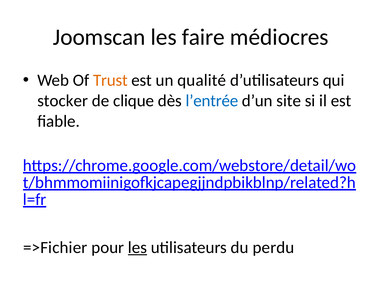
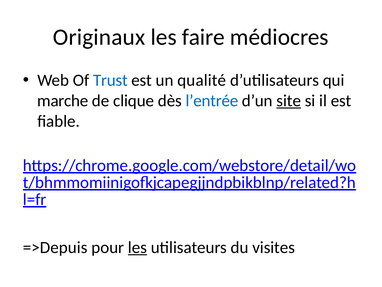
Joomscan: Joomscan -> Originaux
Trust colour: orange -> blue
stocker: stocker -> marche
site underline: none -> present
=>Fichier: =>Fichier -> =>Depuis
perdu: perdu -> visites
